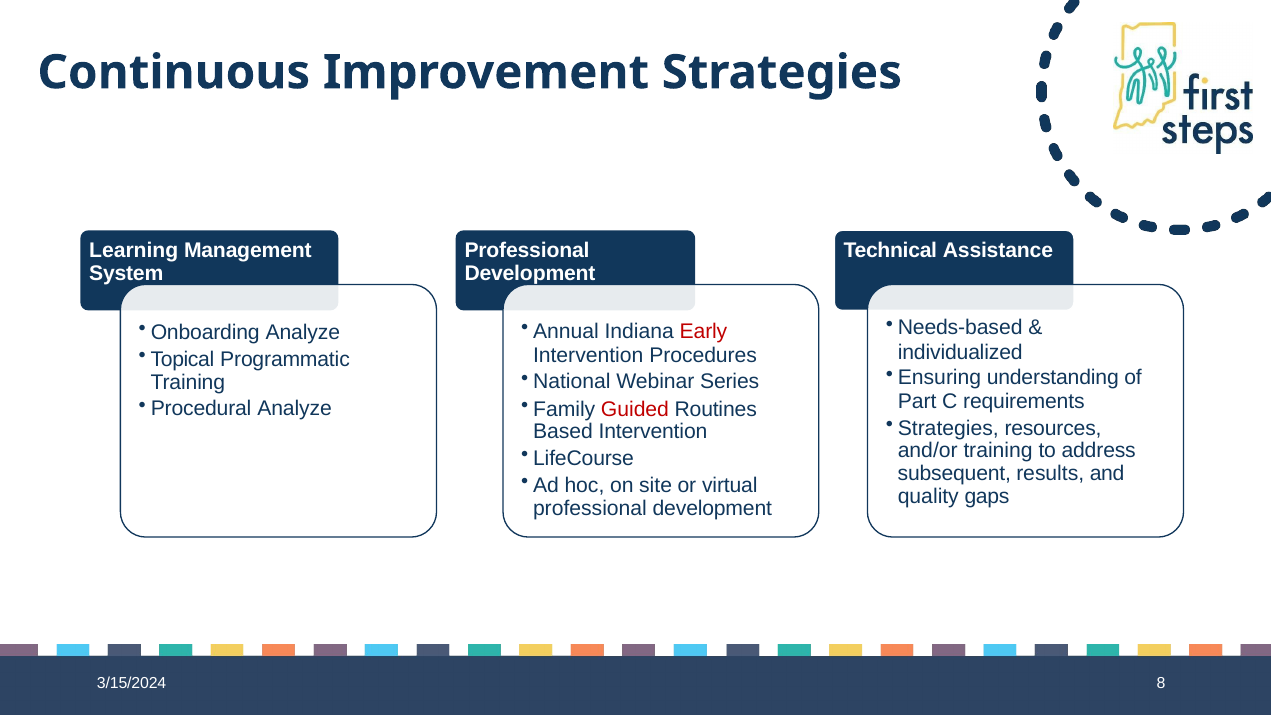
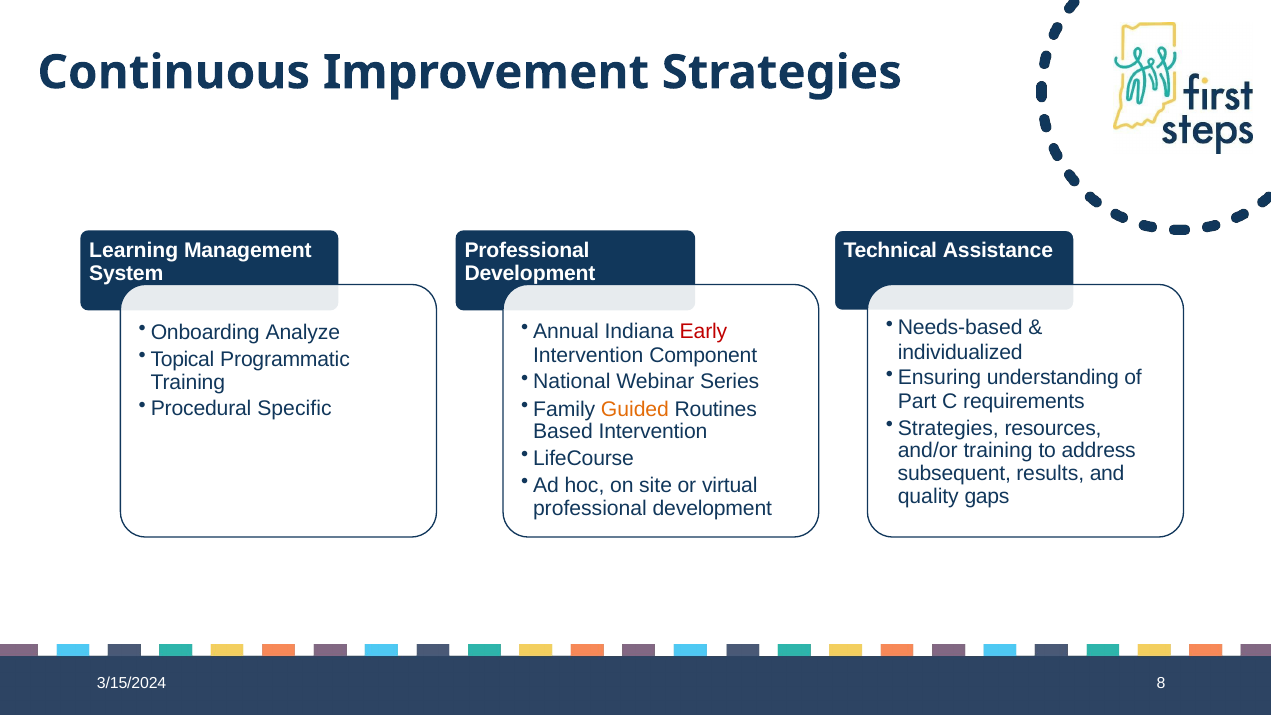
Procedures: Procedures -> Component
Procedural Analyze: Analyze -> Specific
Guided colour: red -> orange
